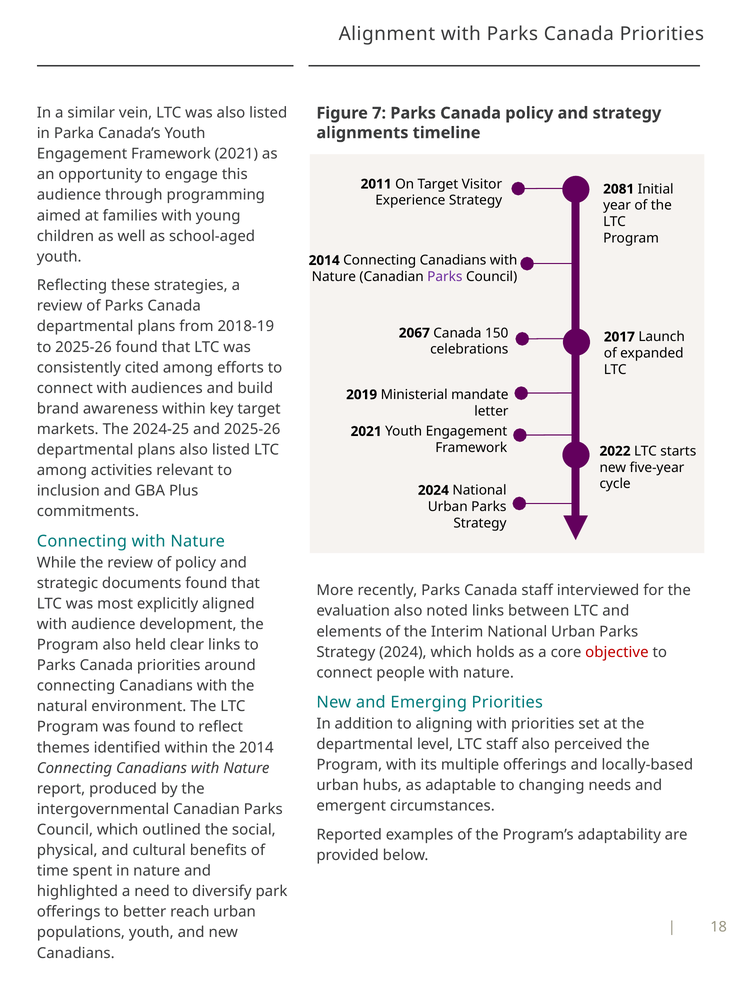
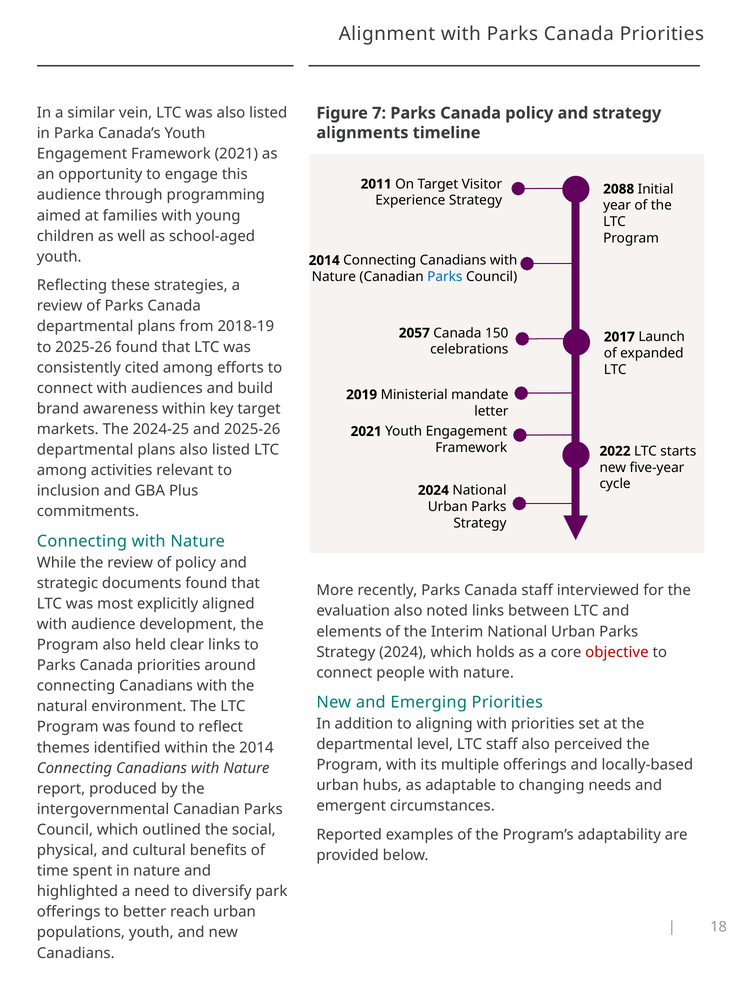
2081: 2081 -> 2088
Parks at (445, 277) colour: purple -> blue
2067: 2067 -> 2057
